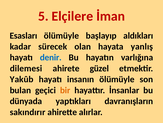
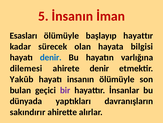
Elçilere: Elçilere -> İnsanın
başlayıp aldıkları: aldıkları -> hayattır
yanlış: yanlış -> bilgisi
ahirete güzel: güzel -> denir
bir colour: orange -> purple
